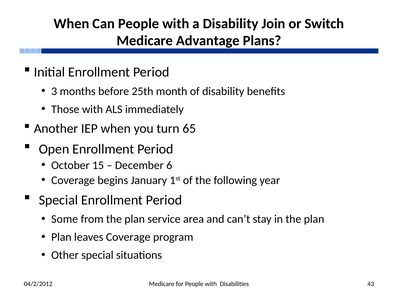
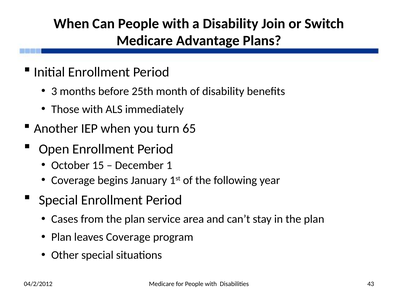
6: 6 -> 1
Some: Some -> Cases
